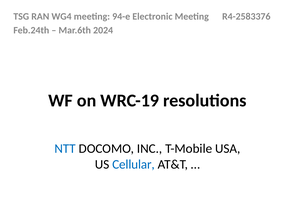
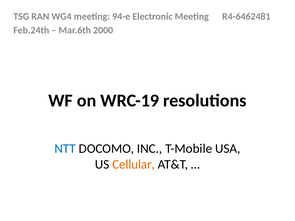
R4-2583376: R4-2583376 -> R4-6462481
2024: 2024 -> 2000
Cellular colour: blue -> orange
